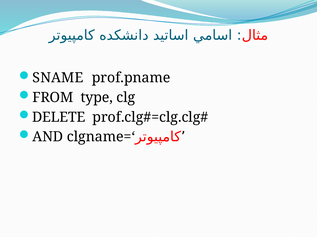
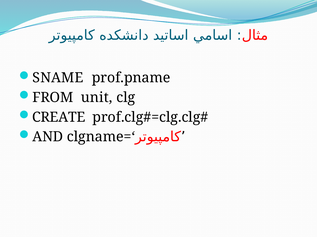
type: type -> unit
DELETE: DELETE -> CREATE
